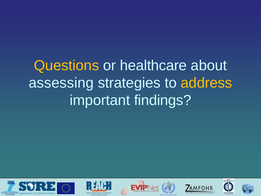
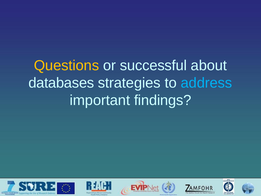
healthcare: healthcare -> successful
assessing: assessing -> databases
address colour: yellow -> light blue
